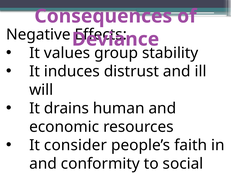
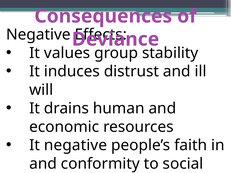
It consider: consider -> negative
